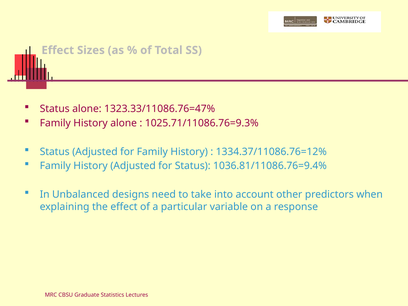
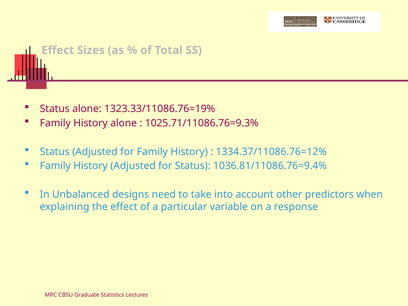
1323.33/11086.76=47%: 1323.33/11086.76=47% -> 1323.33/11086.76=19%
